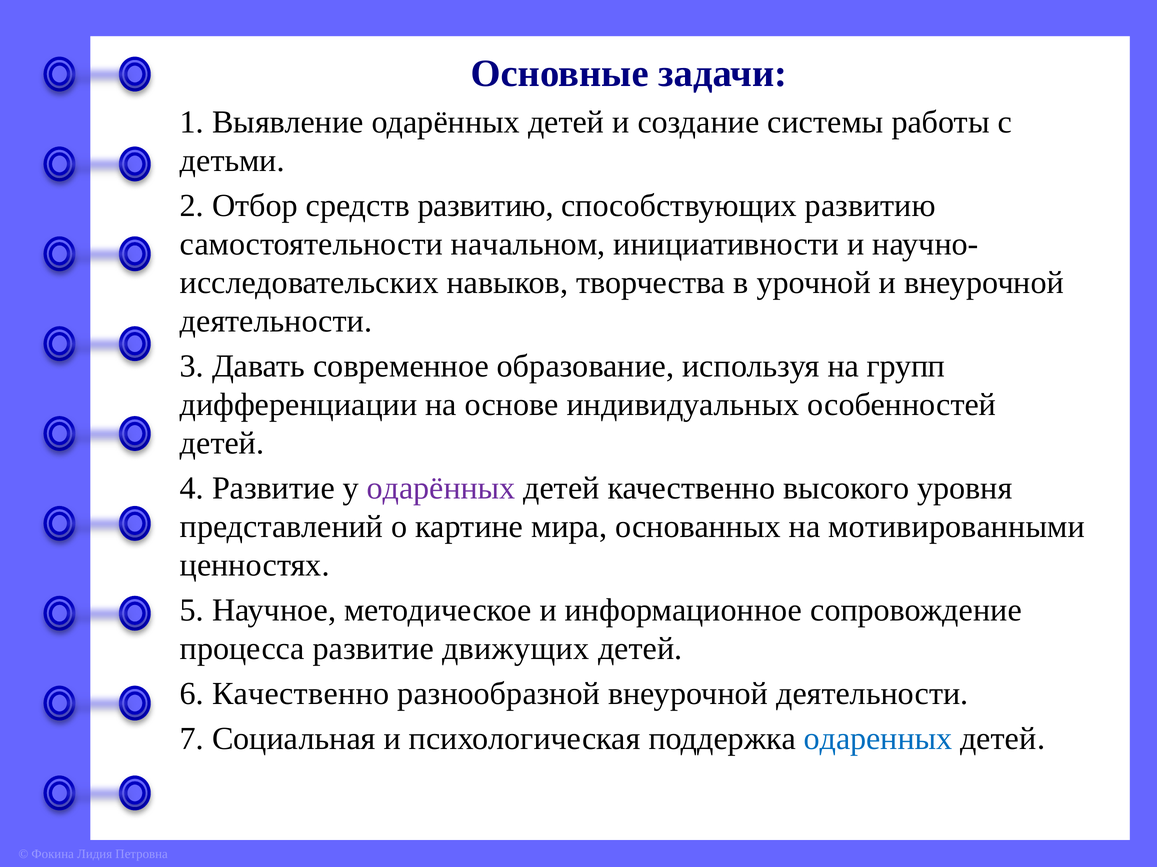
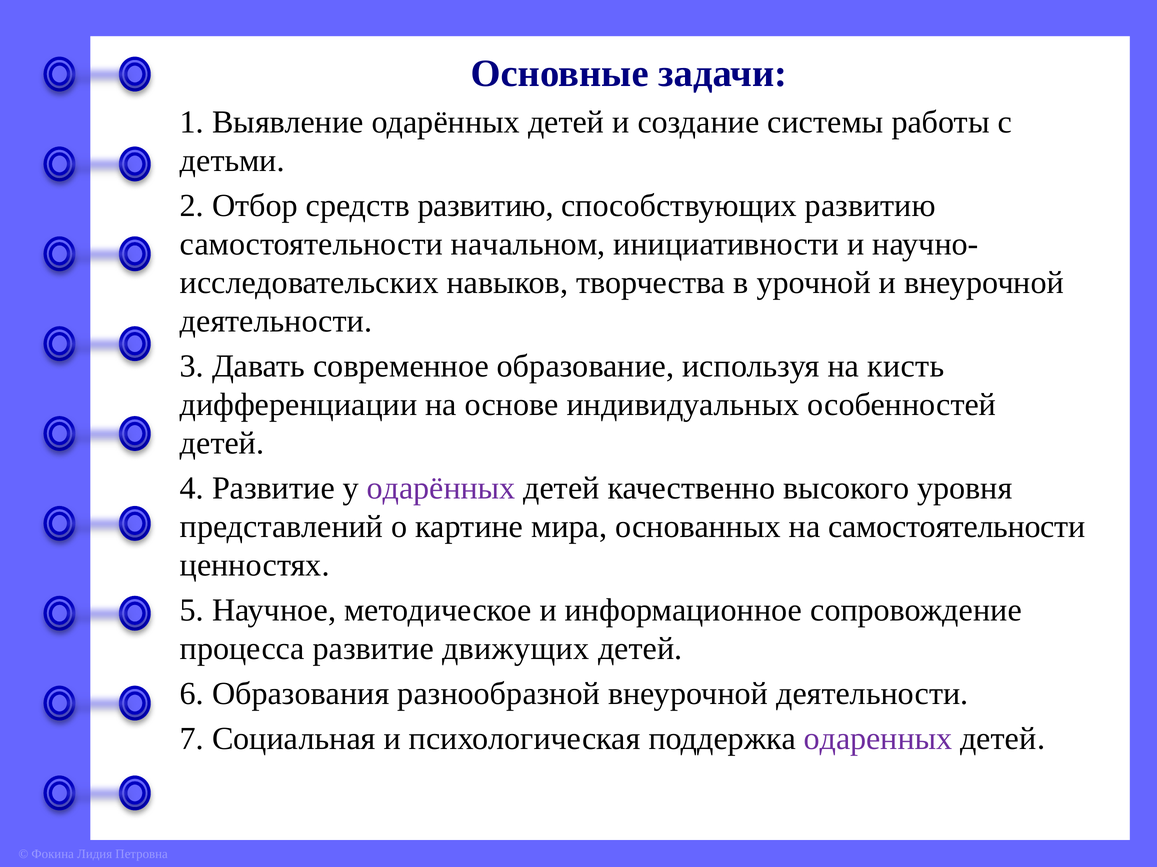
групп: групп -> кисть
на мотивированными: мотивированными -> самостоятельности
6 Качественно: Качественно -> Образования
одаренных colour: blue -> purple
